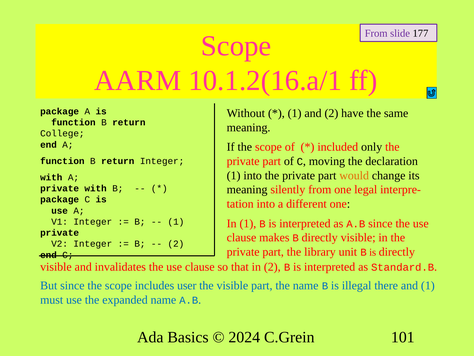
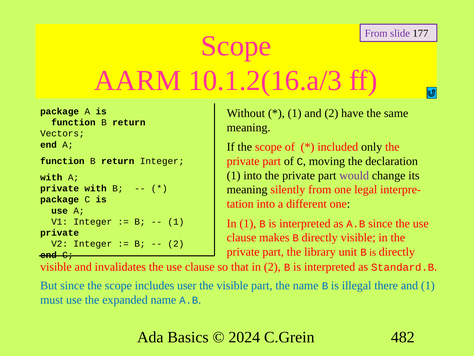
10.1.2(16.a/1: 10.1.2(16.a/1 -> 10.1.2(16.a/3
College: College -> Vectors
would colour: orange -> purple
101: 101 -> 482
